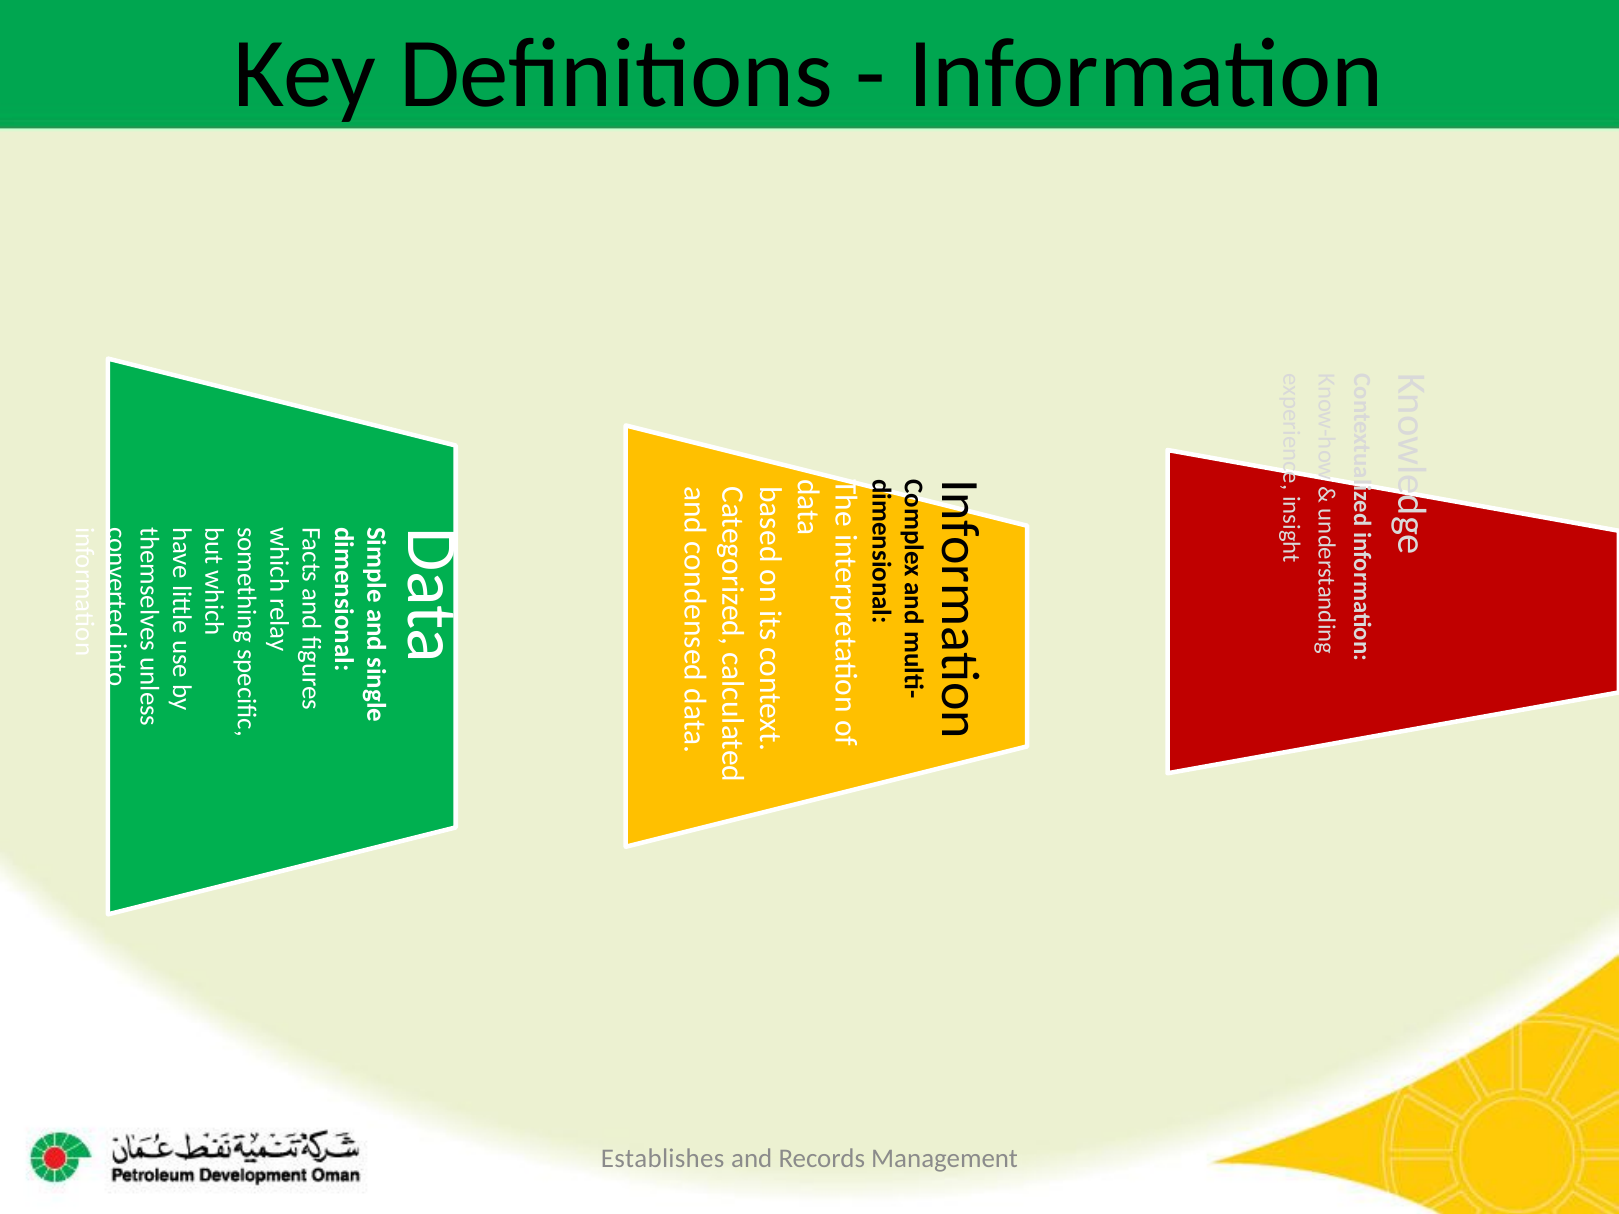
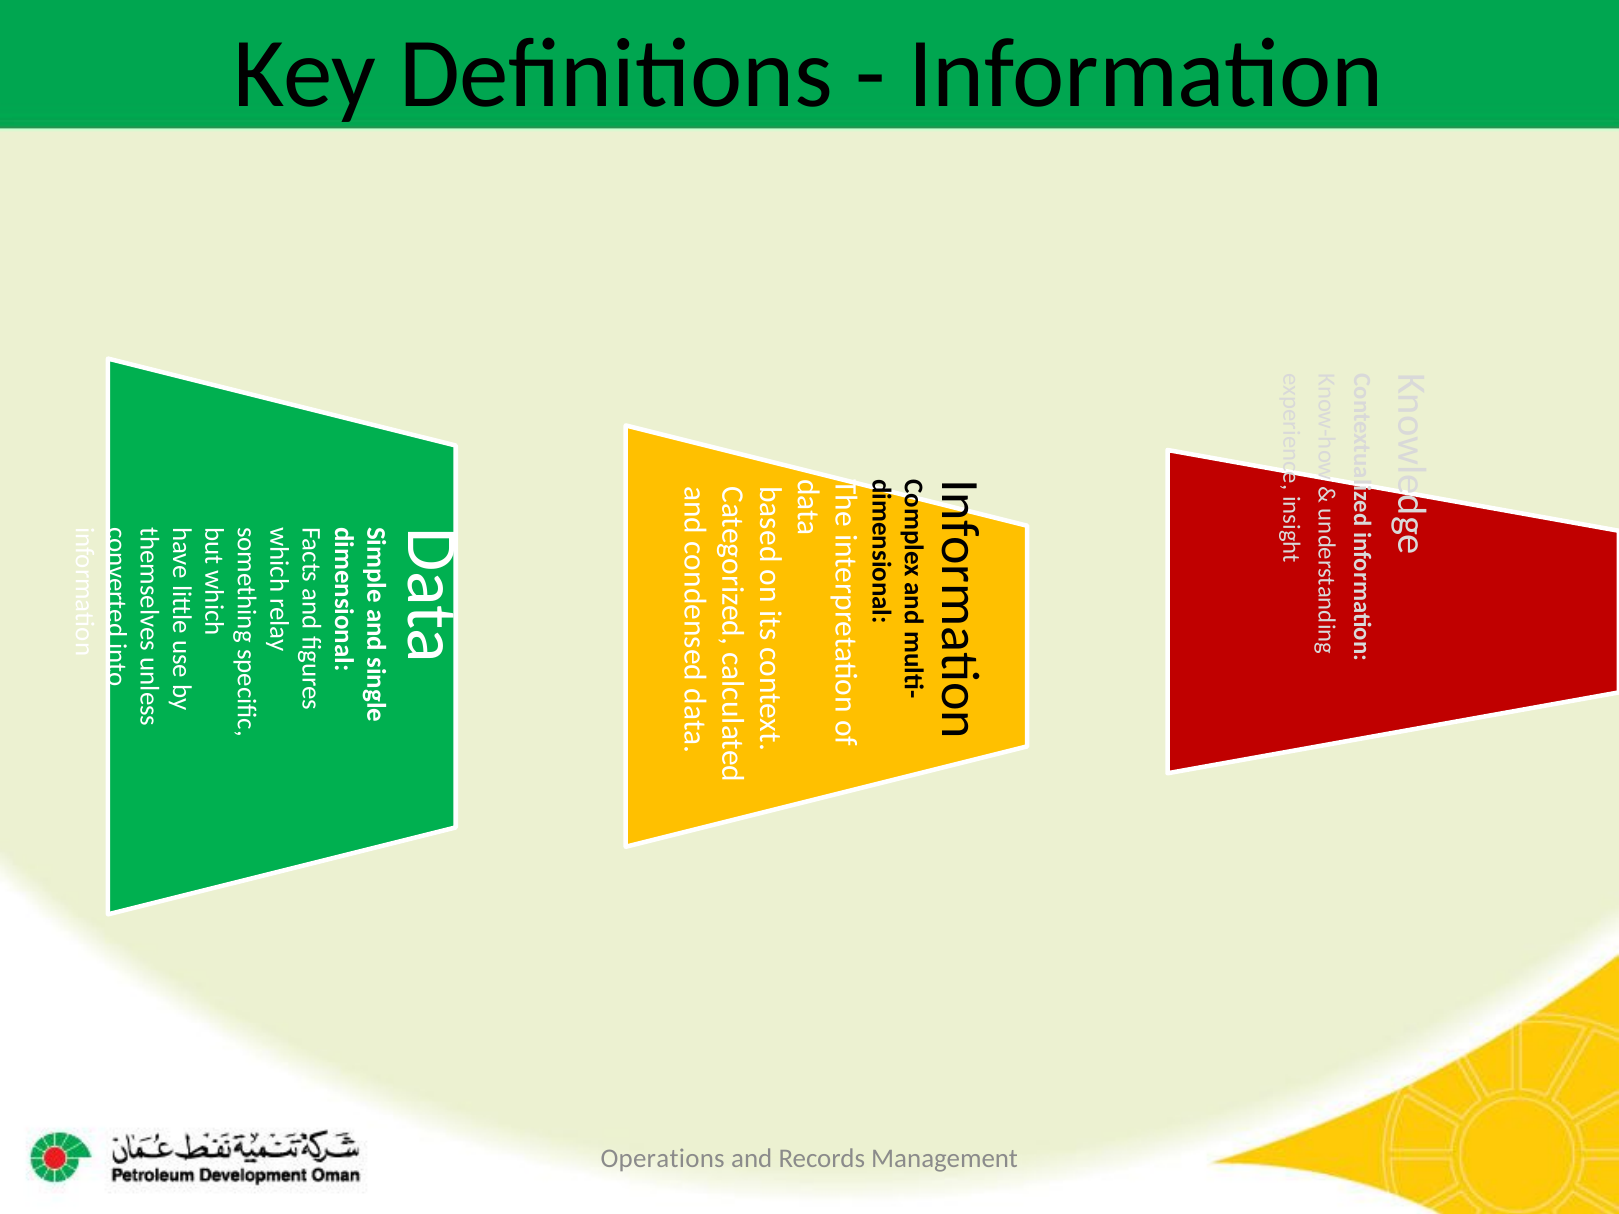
Establishes: Establishes -> Operations
